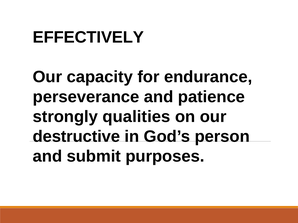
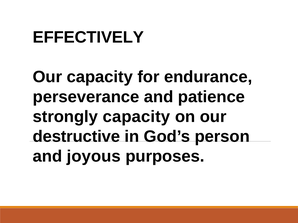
strongly qualities: qualities -> capacity
submit: submit -> joyous
